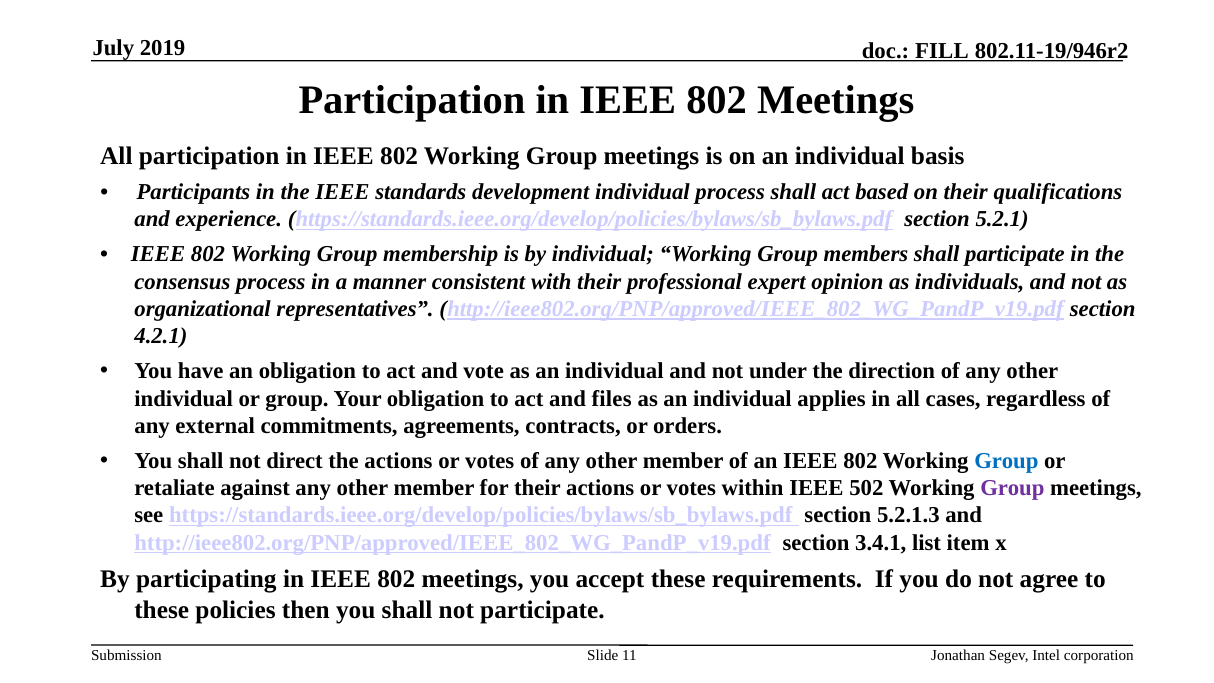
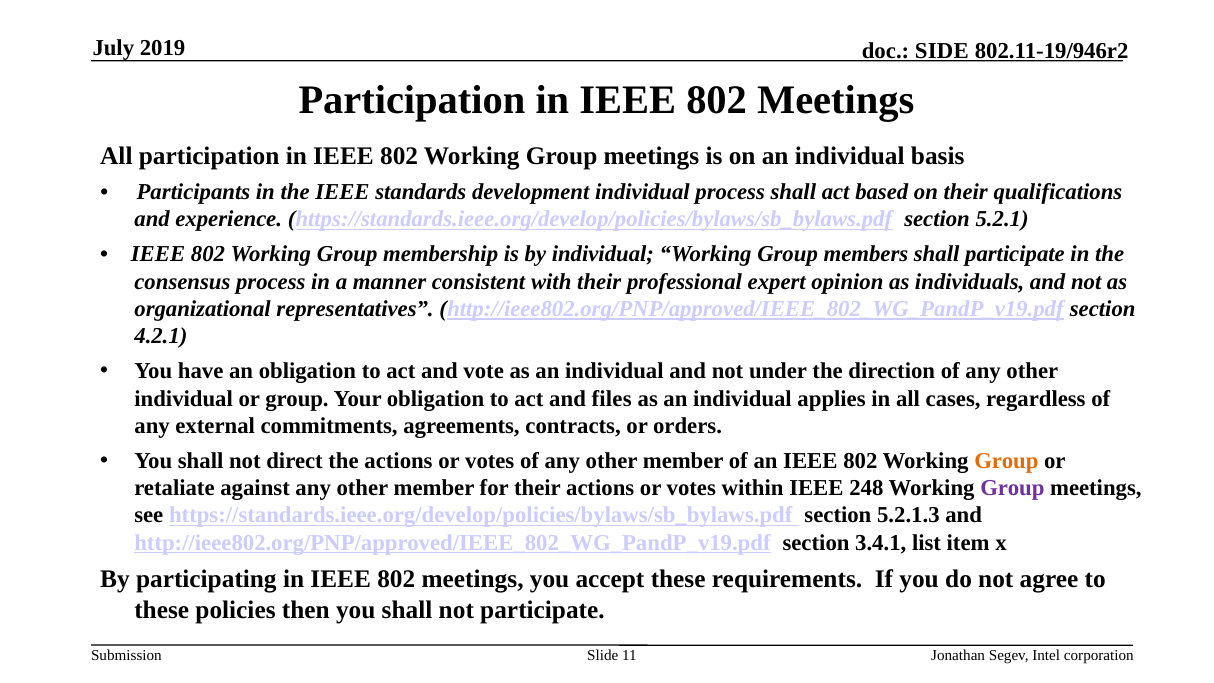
FILL: FILL -> SIDE
Group at (1006, 461) colour: blue -> orange
502: 502 -> 248
